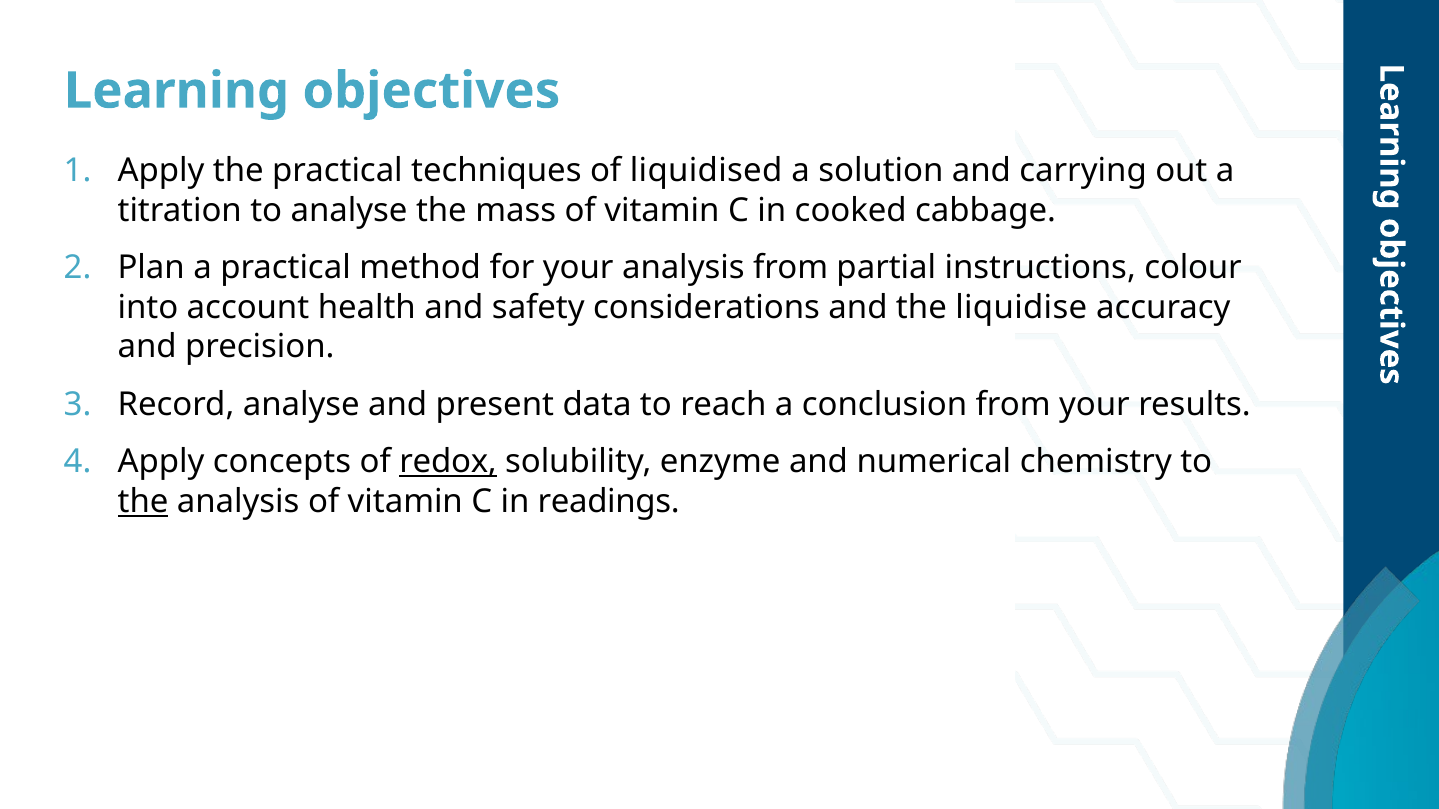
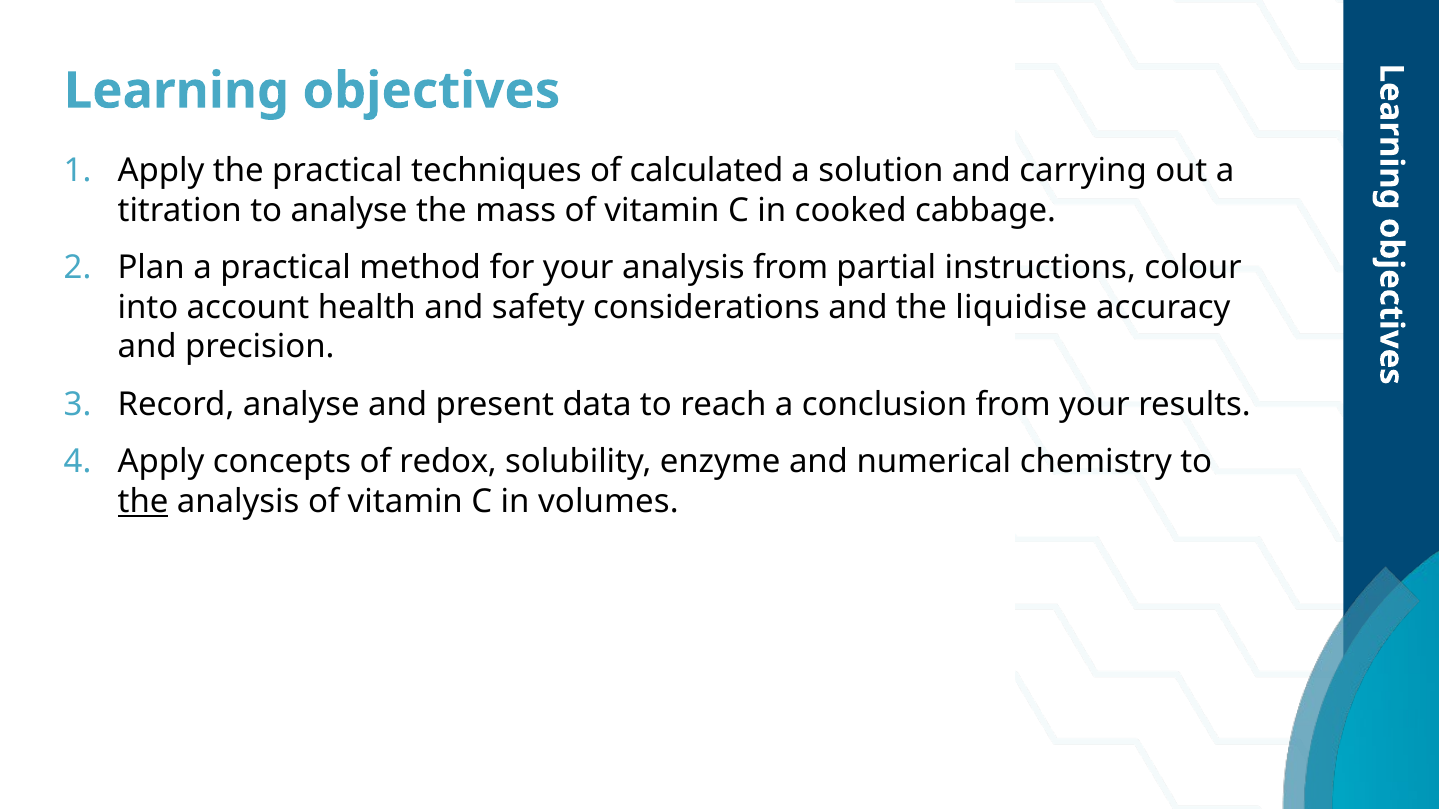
liquidised: liquidised -> calculated
redox underline: present -> none
readings: readings -> volumes
